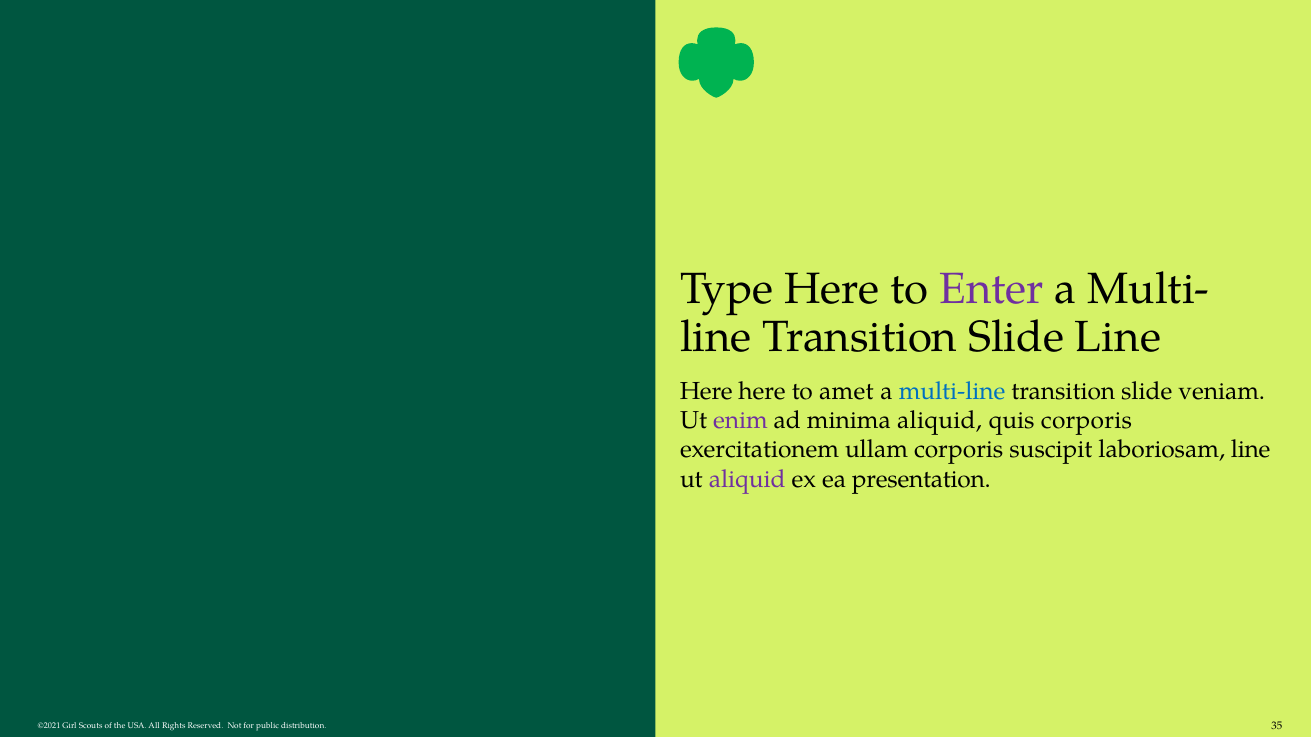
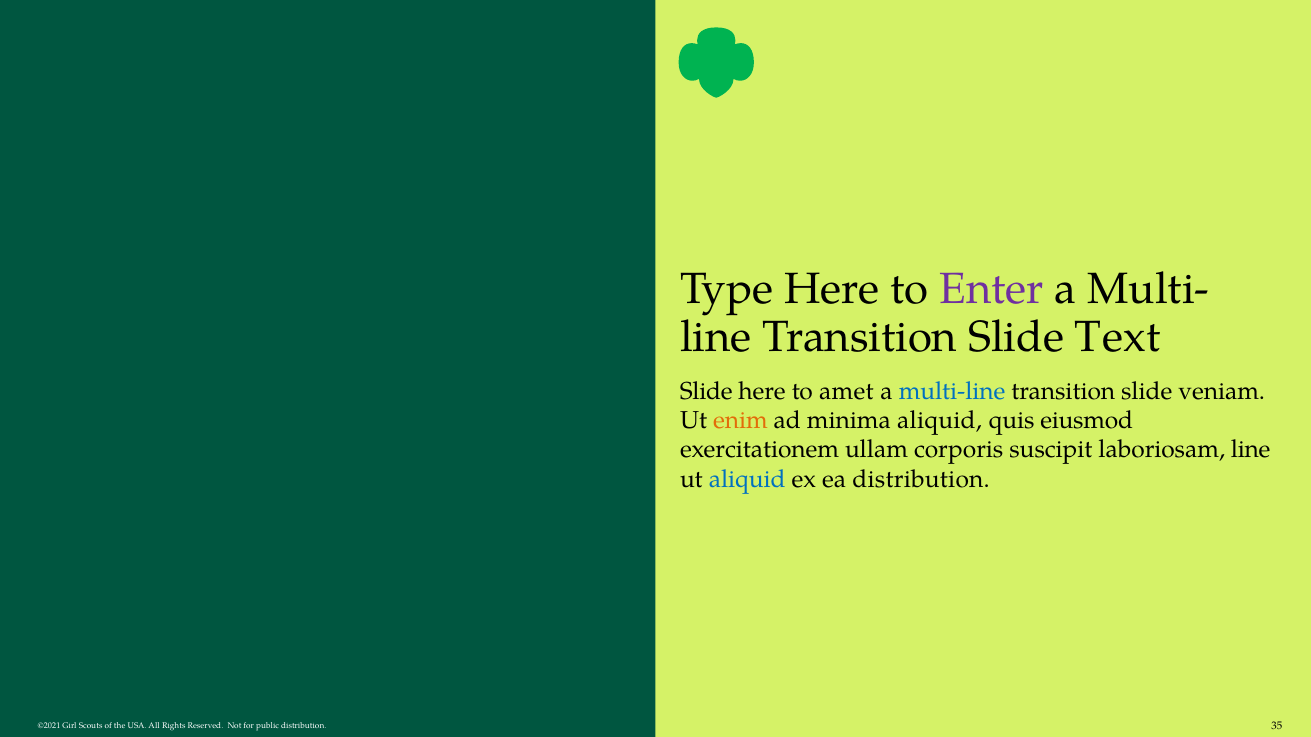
Slide Line: Line -> Text
Here at (706, 391): Here -> Slide
enim colour: purple -> orange
quis corporis: corporis -> eiusmod
aliquid at (747, 479) colour: purple -> blue
ea presentation: presentation -> distribution
